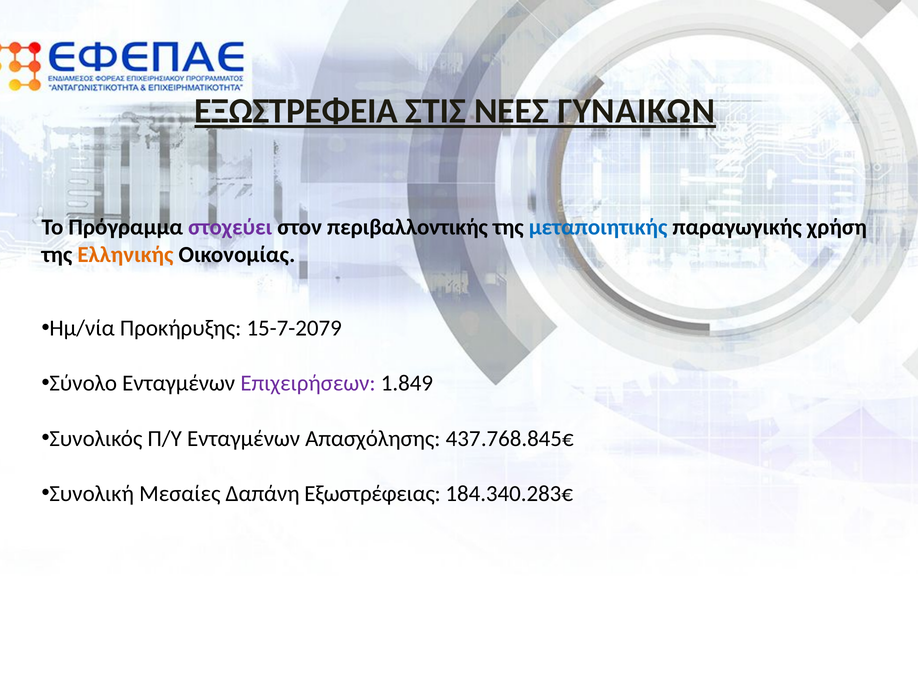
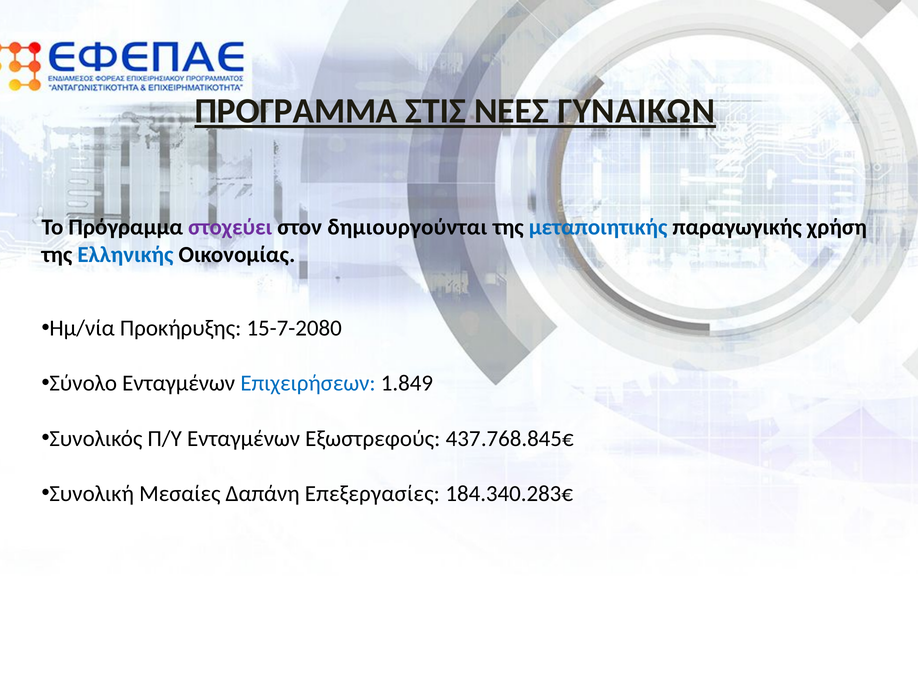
ΕΞΩΣΤΡΕΦΕΙΑ: ΕΞΩΣΤΡΕΦΕΙΑ -> ΠΡΟΓΡΑΜΜΑ
περιβαλλοντικής: περιβαλλοντικής -> δημιουργούνται
Ελληνικής colour: orange -> blue
15-7-2079: 15-7-2079 -> 15-7-2080
Επιχειρήσεων colour: purple -> blue
Απασχόλησης: Απασχόλησης -> Εξωστρεφούς
Εξωστρέφειας: Εξωστρέφειας -> Επεξεργασίες
